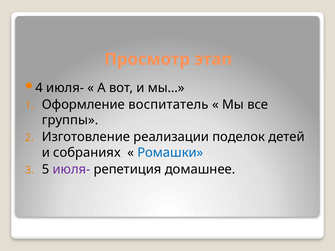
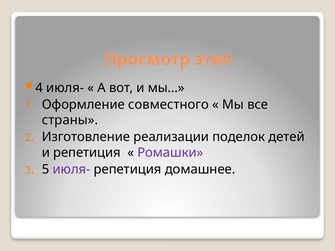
воспитатель: воспитатель -> совместного
группы: группы -> страны
и собраниях: собраниях -> репетиция
Ромашки colour: blue -> purple
